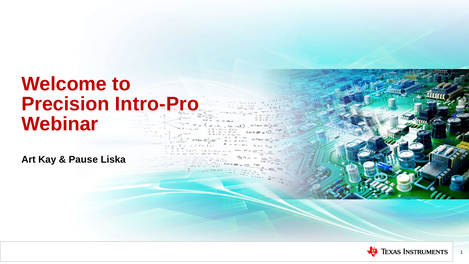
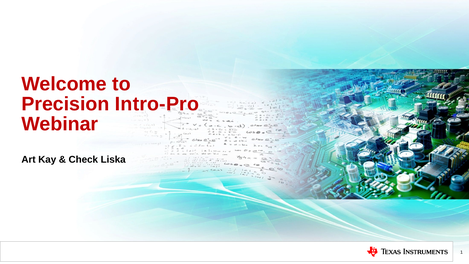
Pause: Pause -> Check
